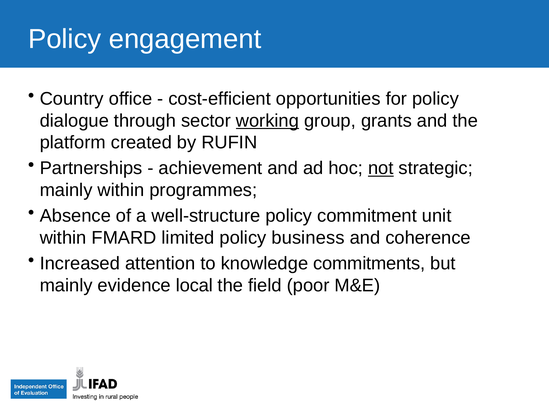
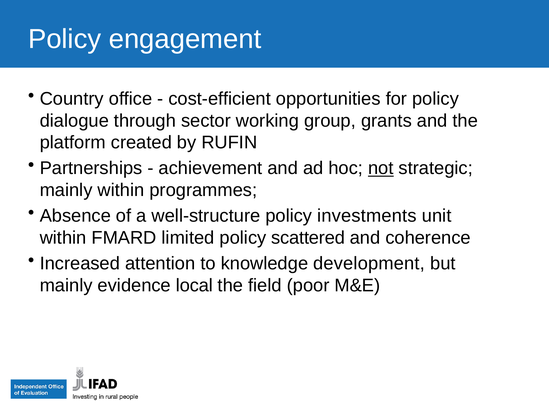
working underline: present -> none
commitment: commitment -> investments
business: business -> scattered
commitments: commitments -> development
